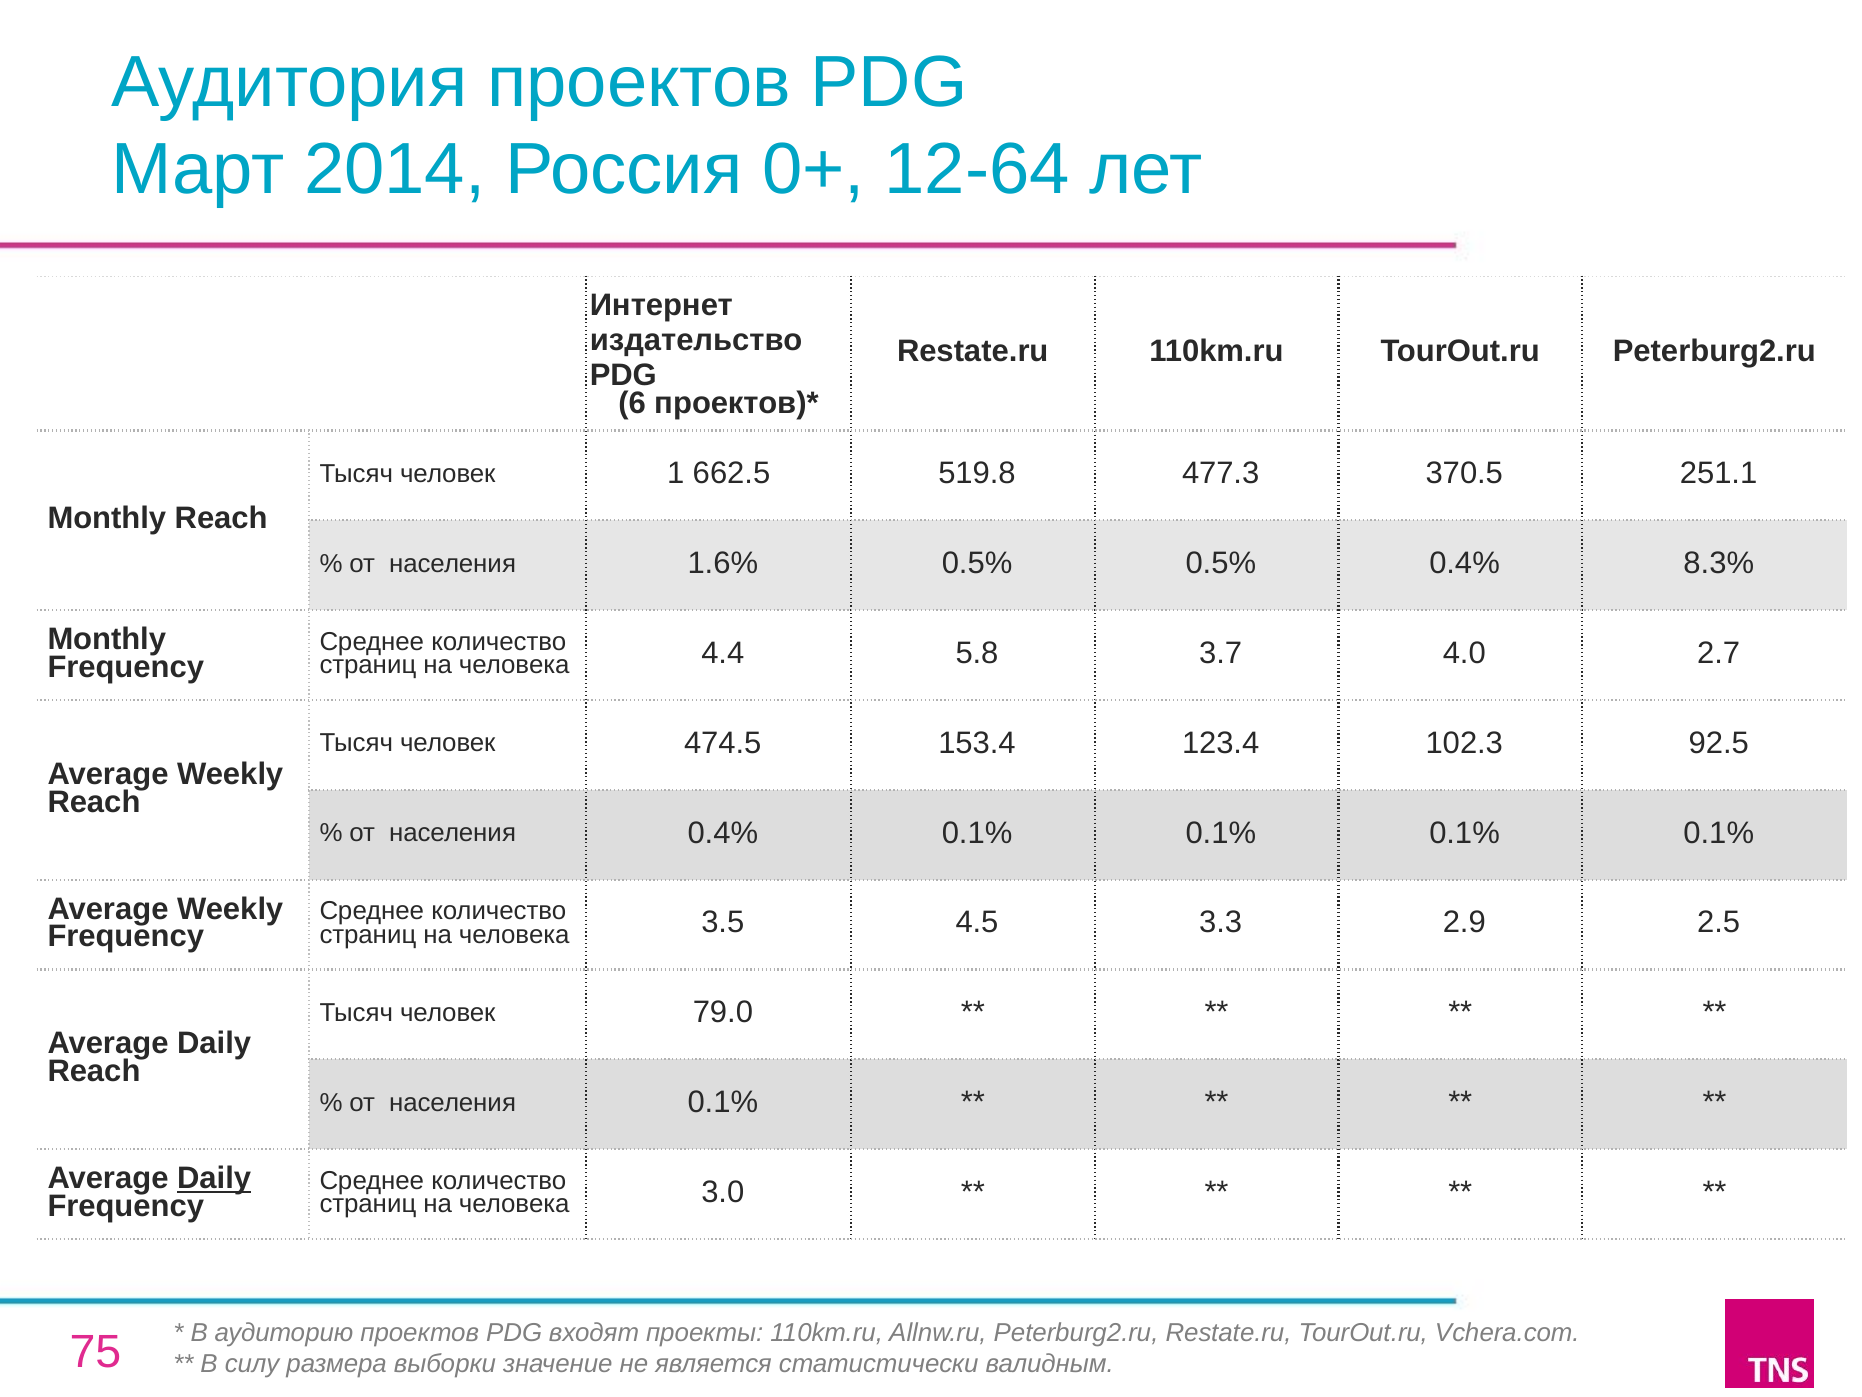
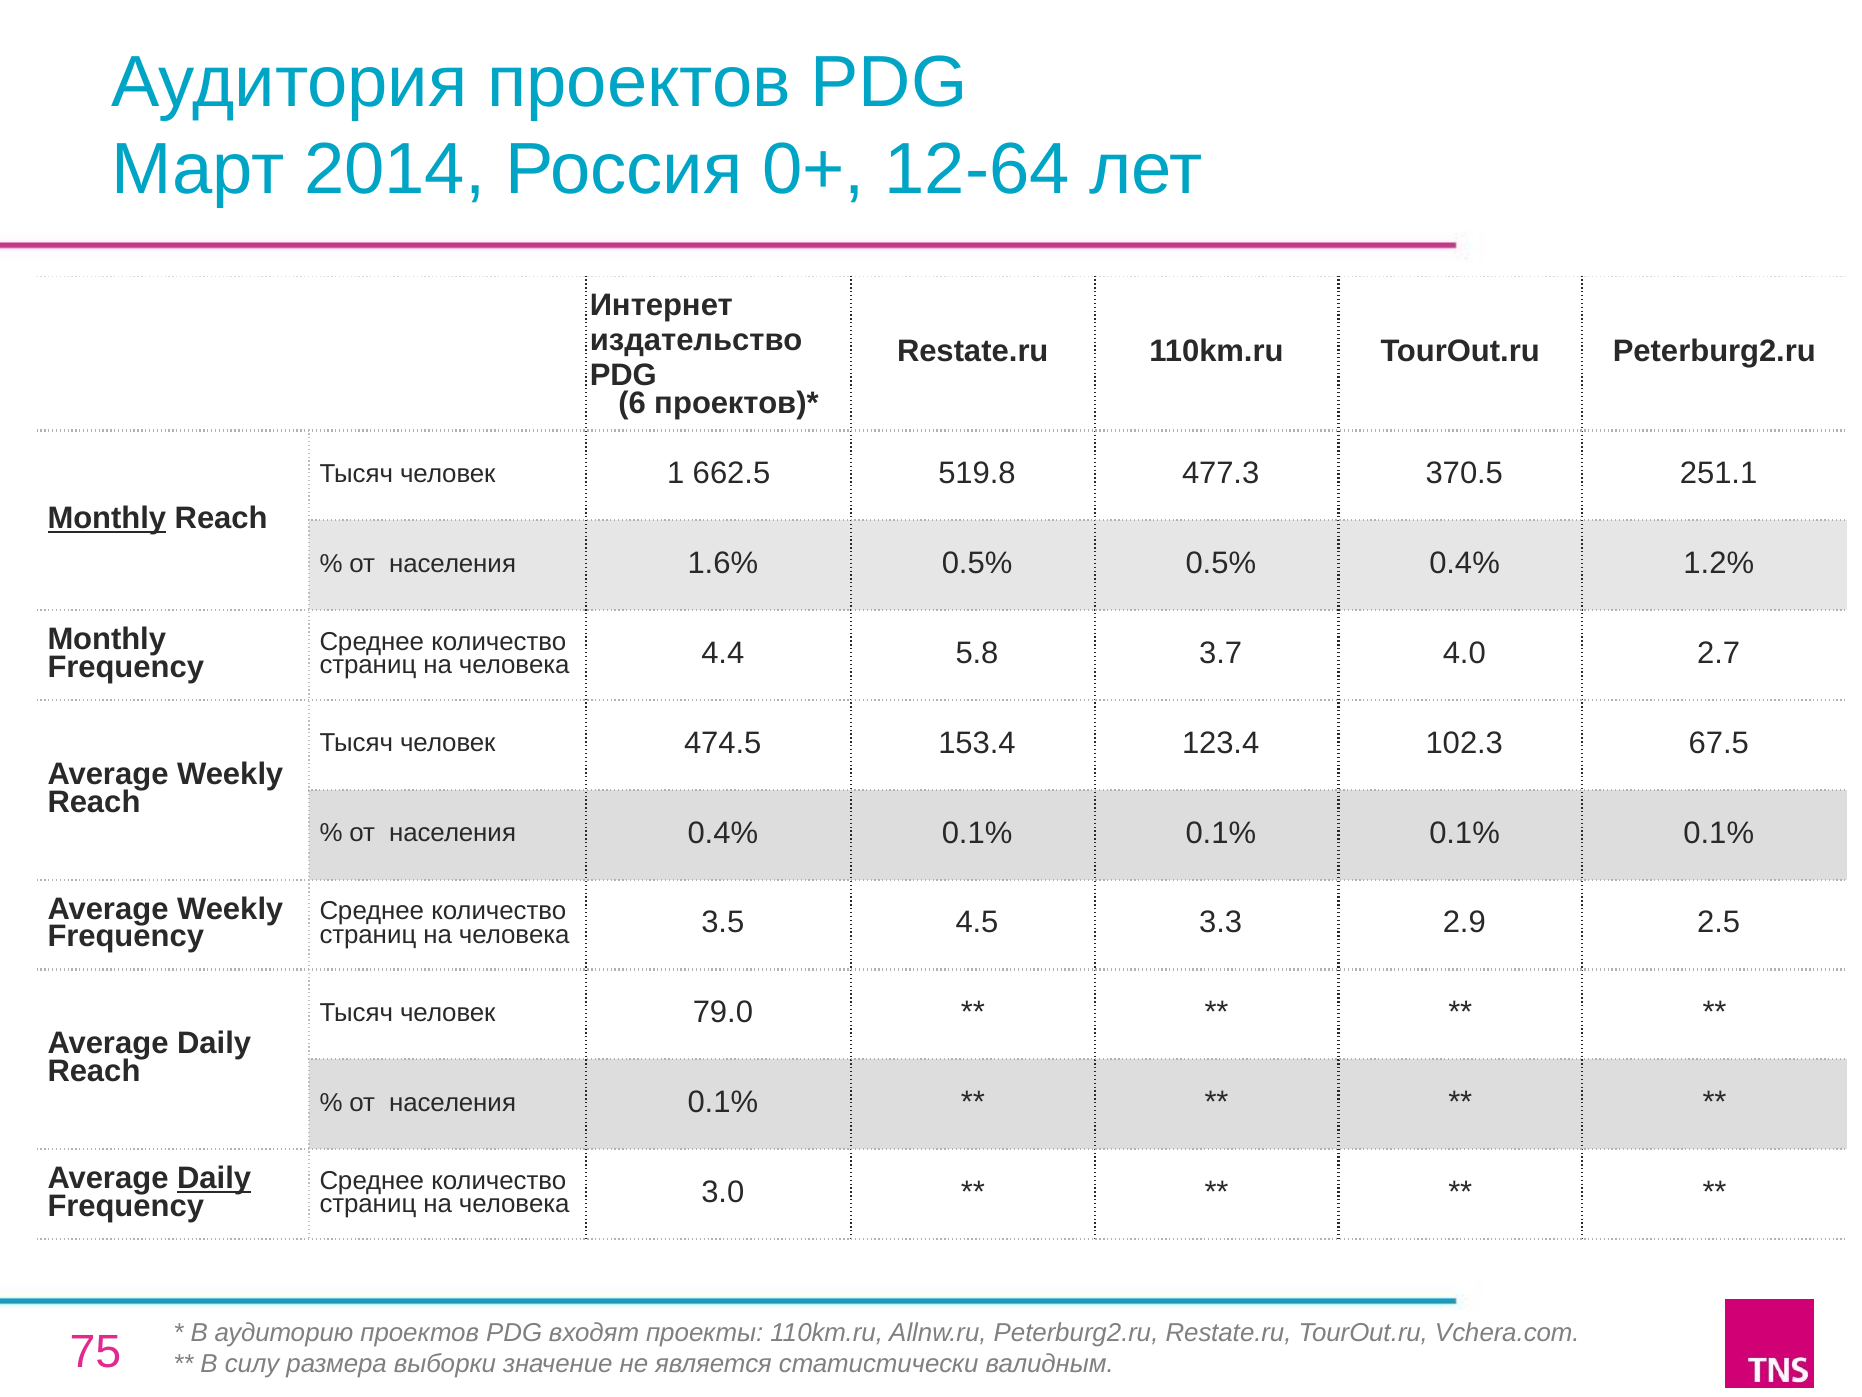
Monthly at (107, 518) underline: none -> present
8.3%: 8.3% -> 1.2%
92.5: 92.5 -> 67.5
